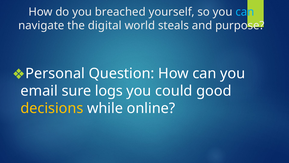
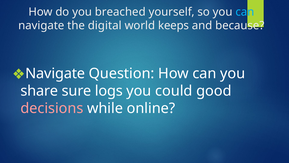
steals: steals -> keeps
purpose: purpose -> because
Personal at (55, 73): Personal -> Navigate
email: email -> share
decisions colour: yellow -> pink
